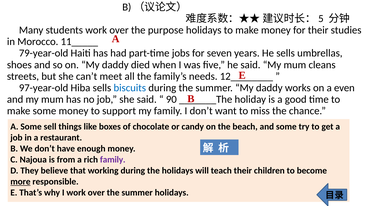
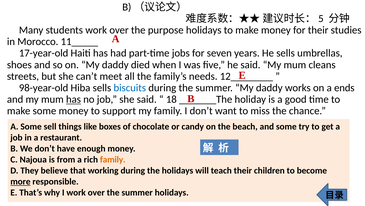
79-year-old: 79-year-old -> 17-year-old
97-year-old: 97-year-old -> 98-year-old
even: even -> ends
has at (73, 99) underline: none -> present
90: 90 -> 18
family at (113, 159) colour: purple -> orange
